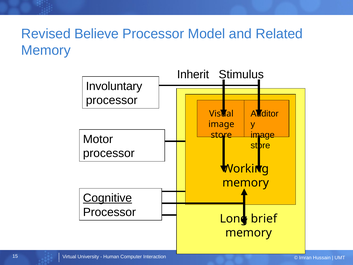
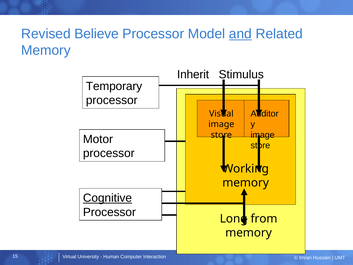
and underline: none -> present
Involuntary: Involuntary -> Temporary
brief: brief -> from
